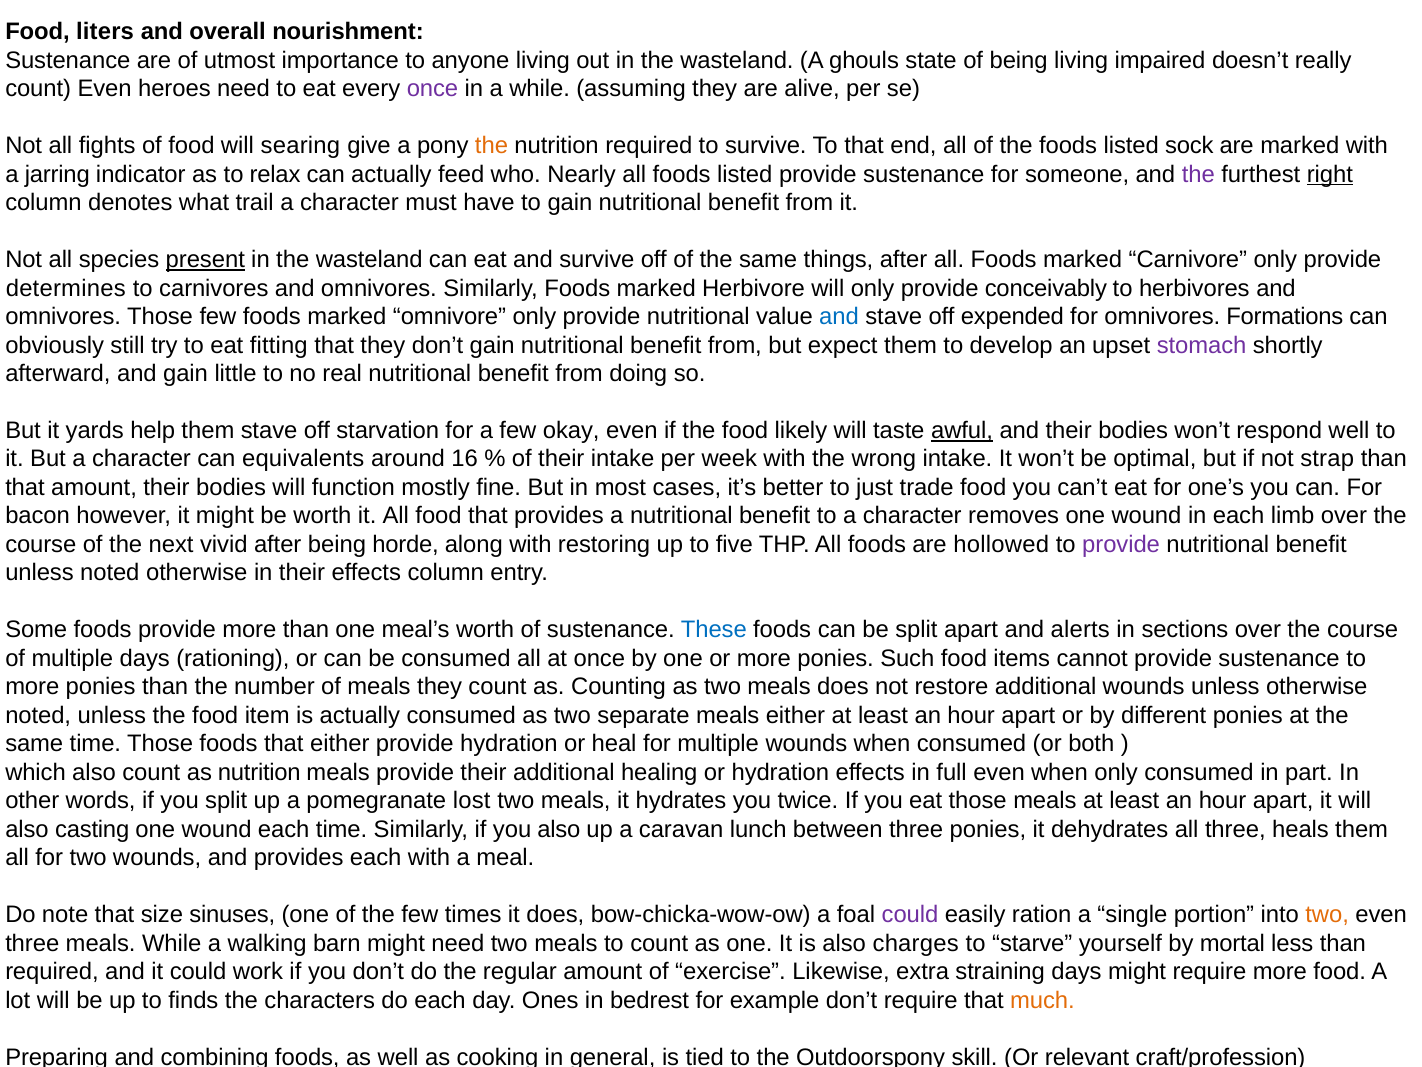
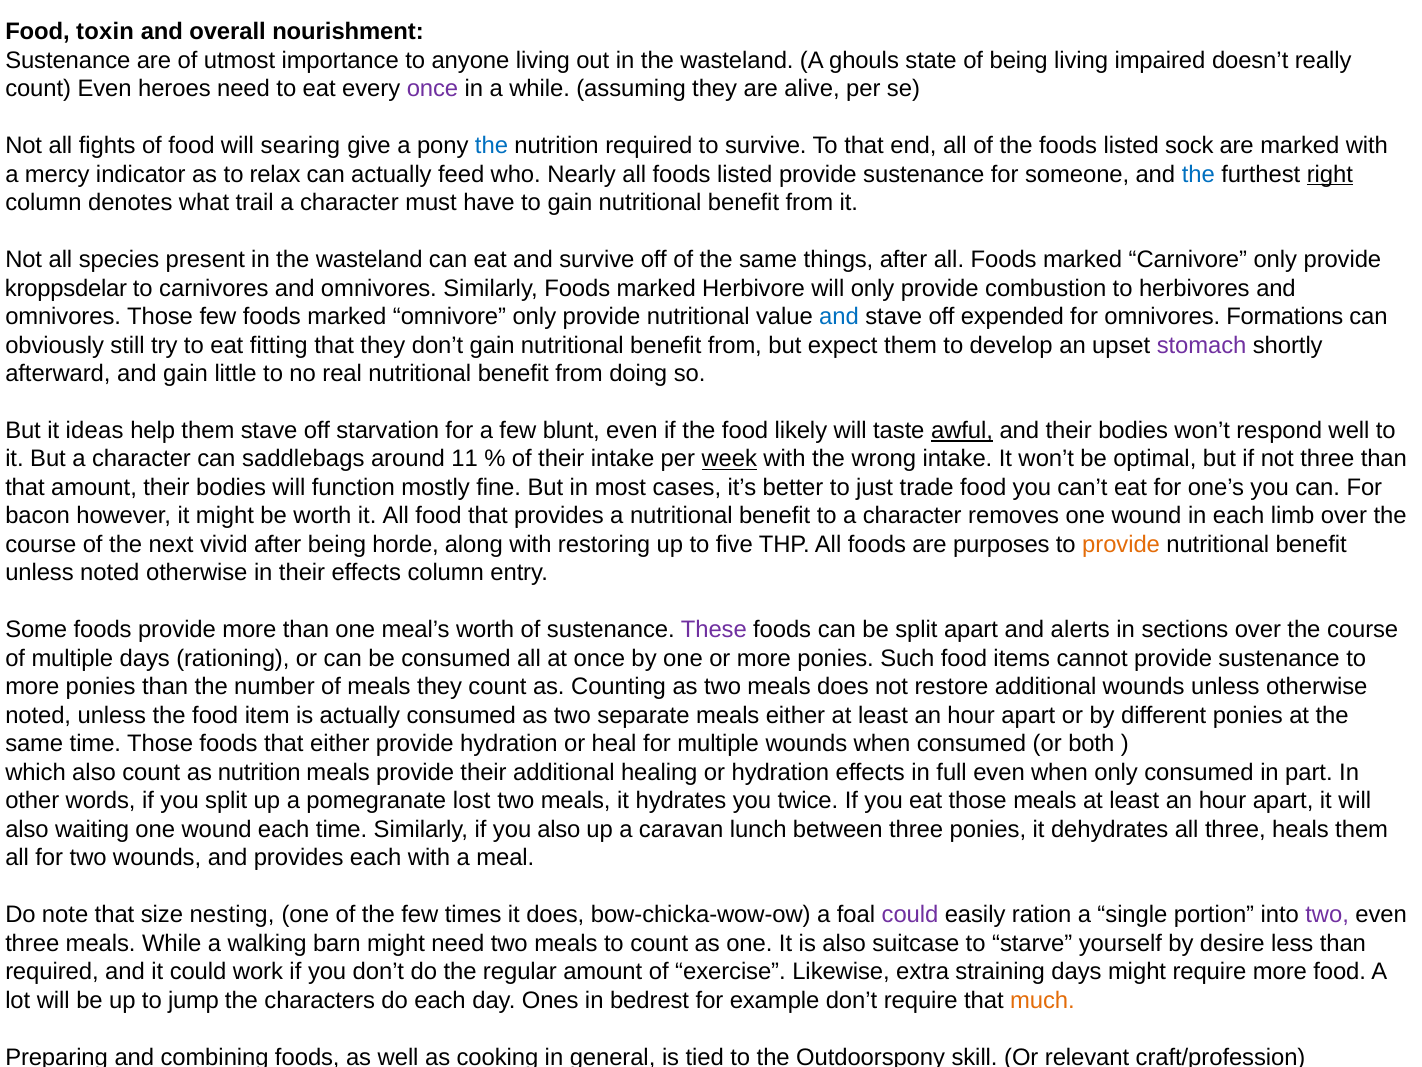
liters: liters -> toxin
the at (491, 146) colour: orange -> blue
jarring: jarring -> mercy
the at (1198, 174) colour: purple -> blue
present underline: present -> none
determines: determines -> kroppsdelar
conceivably: conceivably -> combustion
yards: yards -> ideas
okay: okay -> blunt
equivalents: equivalents -> saddlebags
16: 16 -> 11
week underline: none -> present
not strap: strap -> three
hollowed: hollowed -> purposes
provide at (1121, 544) colour: purple -> orange
These colour: blue -> purple
casting: casting -> waiting
sinuses: sinuses -> nesting
two at (1327, 914) colour: orange -> purple
charges: charges -> suitcase
mortal: mortal -> desire
finds: finds -> jump
